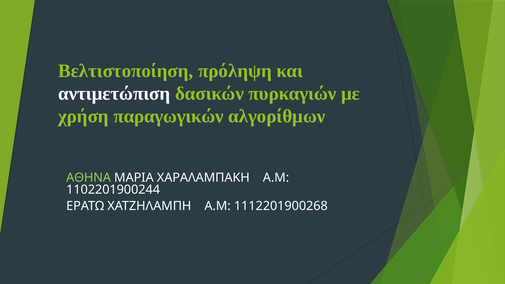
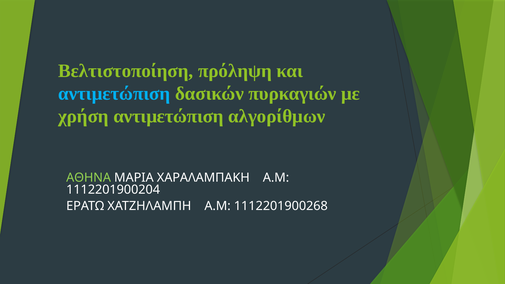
αντιμετώπιση at (114, 93) colour: white -> light blue
χρήση παραγωγικών: παραγωγικών -> αντιμετώπιση
1102201900244: 1102201900244 -> 1112201900204
